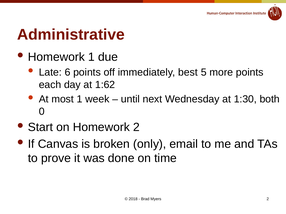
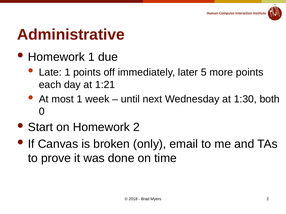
Late 6: 6 -> 1
best: best -> later
1:62: 1:62 -> 1:21
